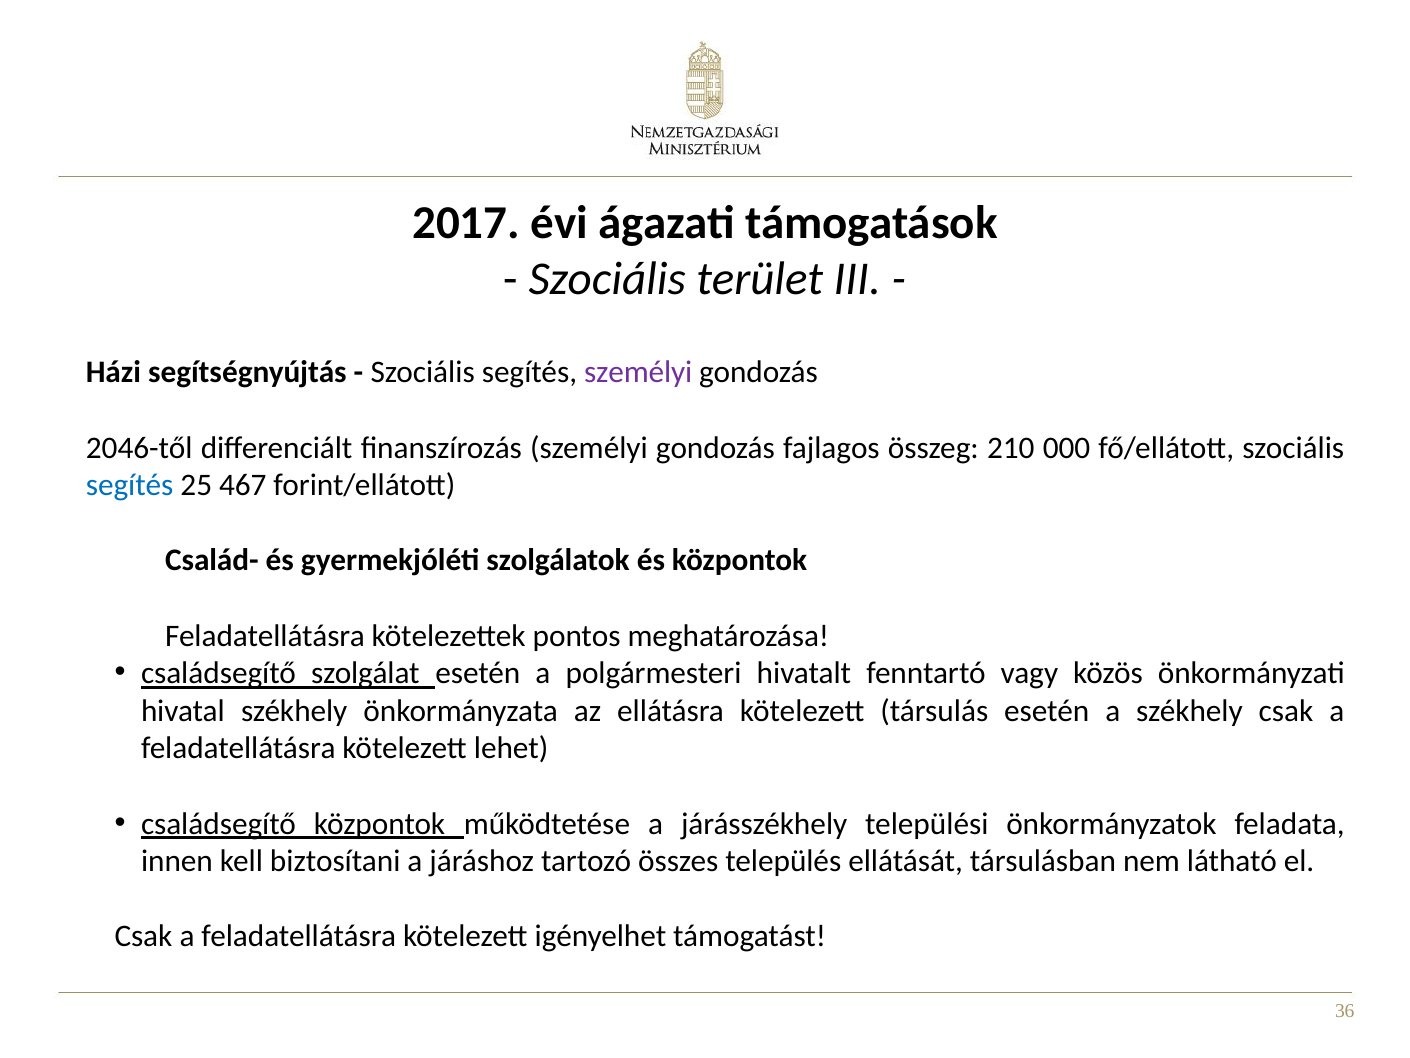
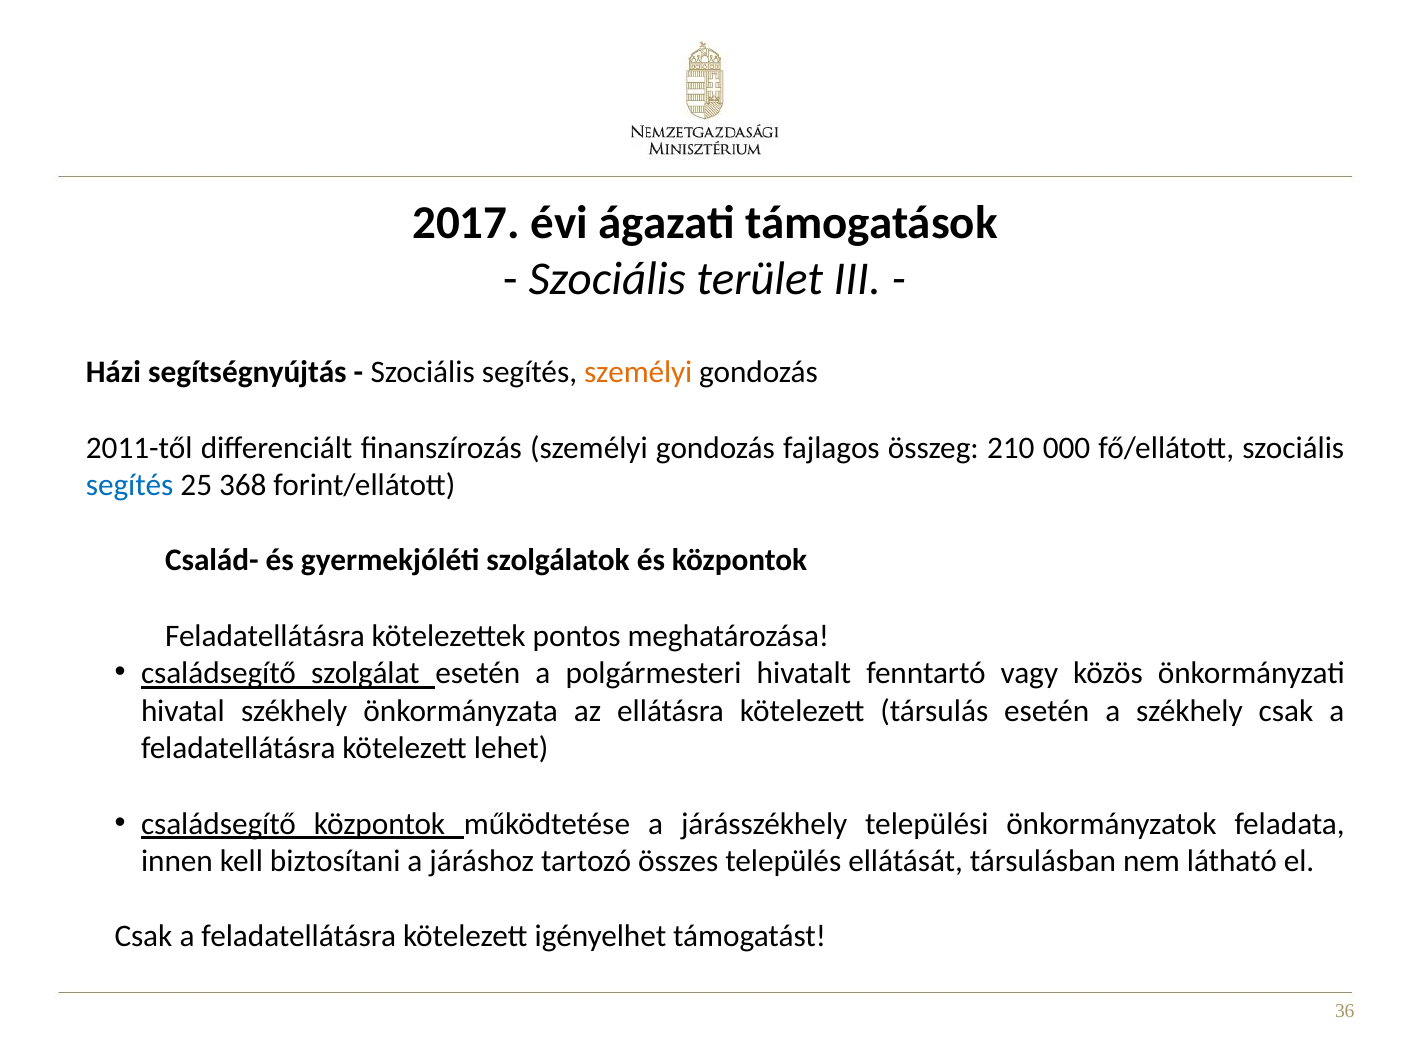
személyi at (638, 372) colour: purple -> orange
2046-től: 2046-től -> 2011-től
467: 467 -> 368
